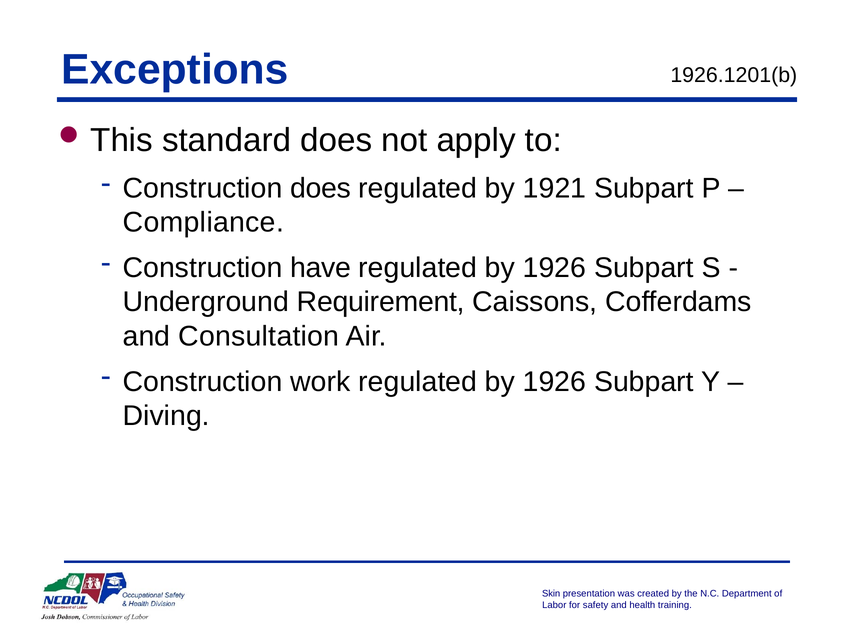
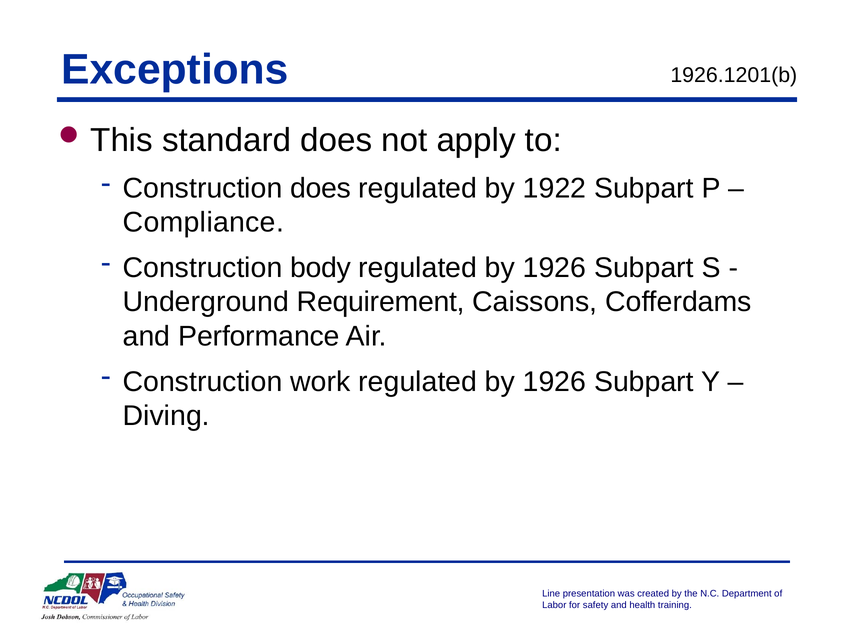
1921: 1921 -> 1922
have: have -> body
Consultation: Consultation -> Performance
Skin: Skin -> Line
